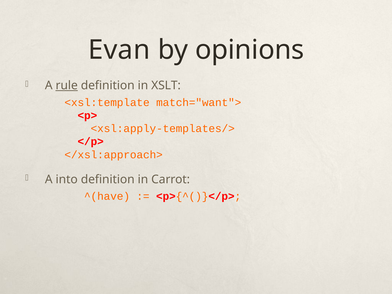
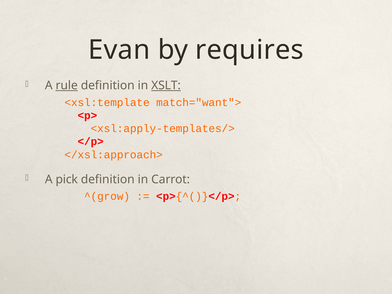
opinions: opinions -> requires
XSLT underline: none -> present
into: into -> pick
^(have: ^(have -> ^(grow
